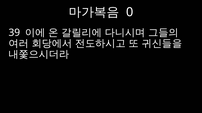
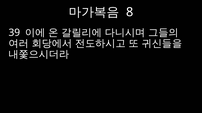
0: 0 -> 8
